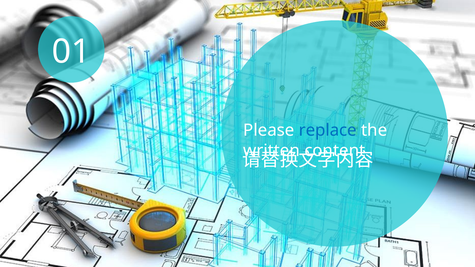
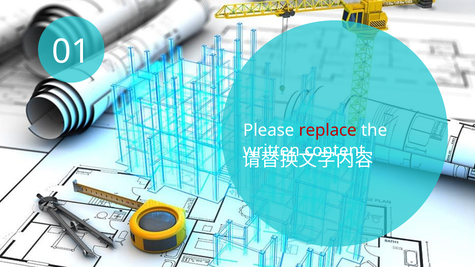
replace colour: blue -> red
